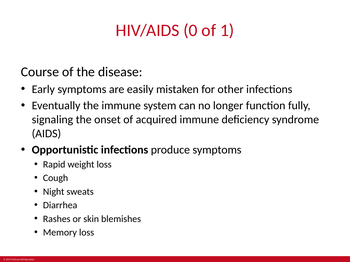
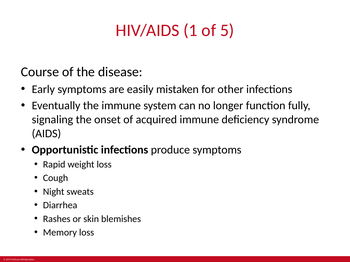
0: 0 -> 1
1: 1 -> 5
